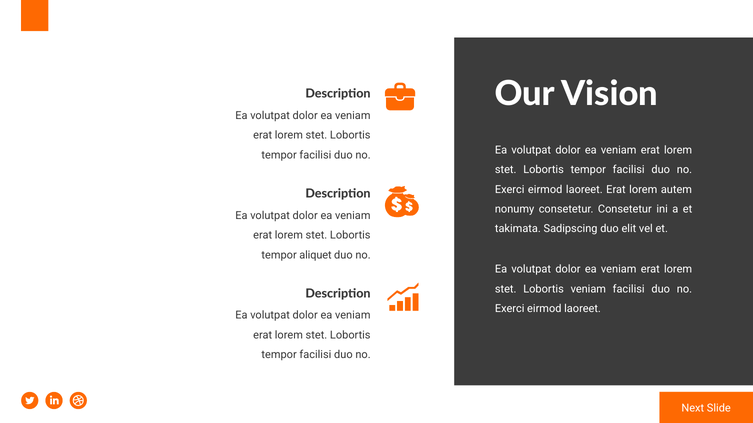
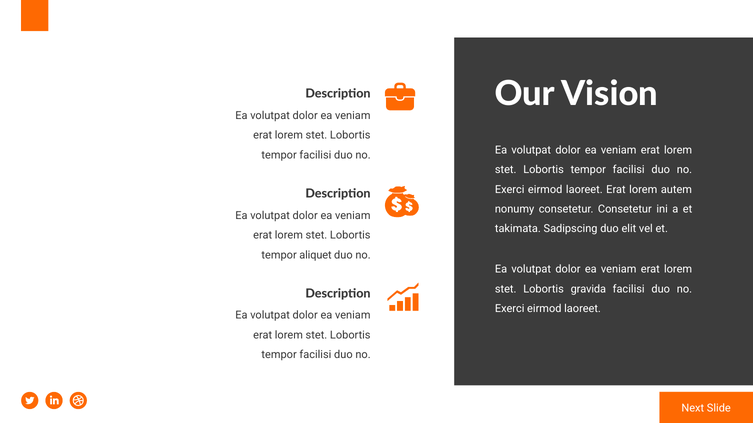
Lobortis veniam: veniam -> gravida
